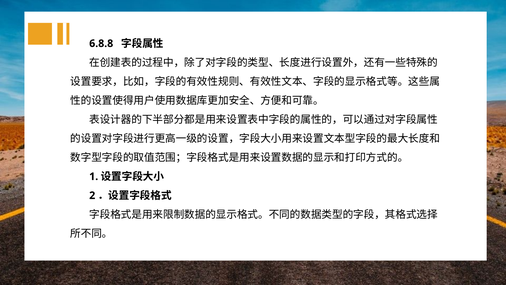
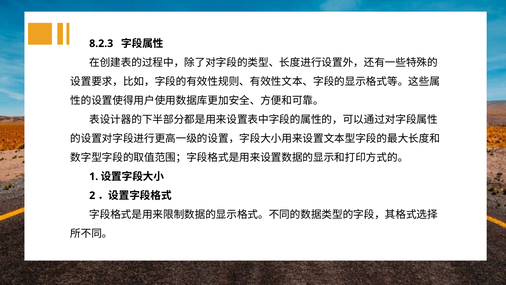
6.8.8: 6.8.8 -> 8.2.3
